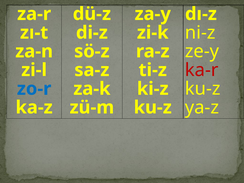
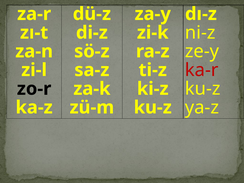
zo-r colour: blue -> black
